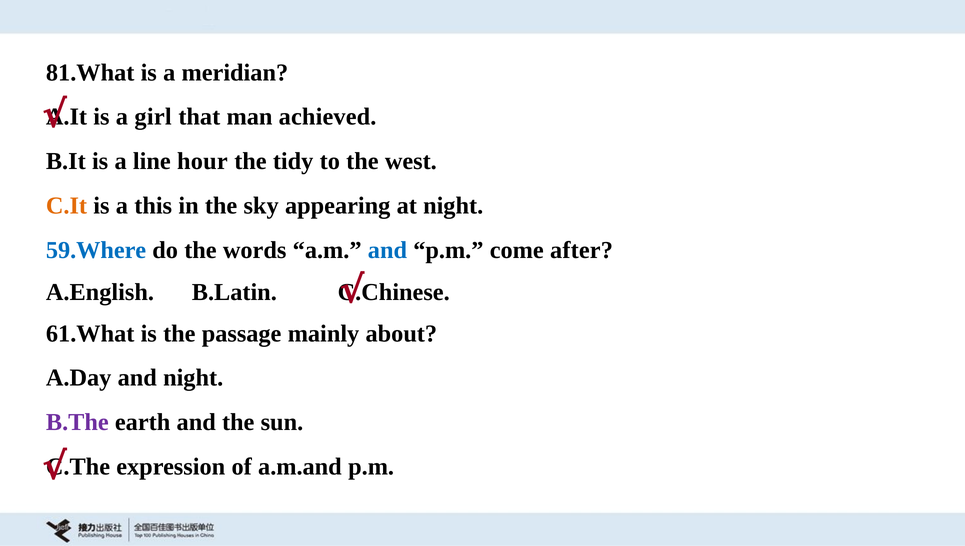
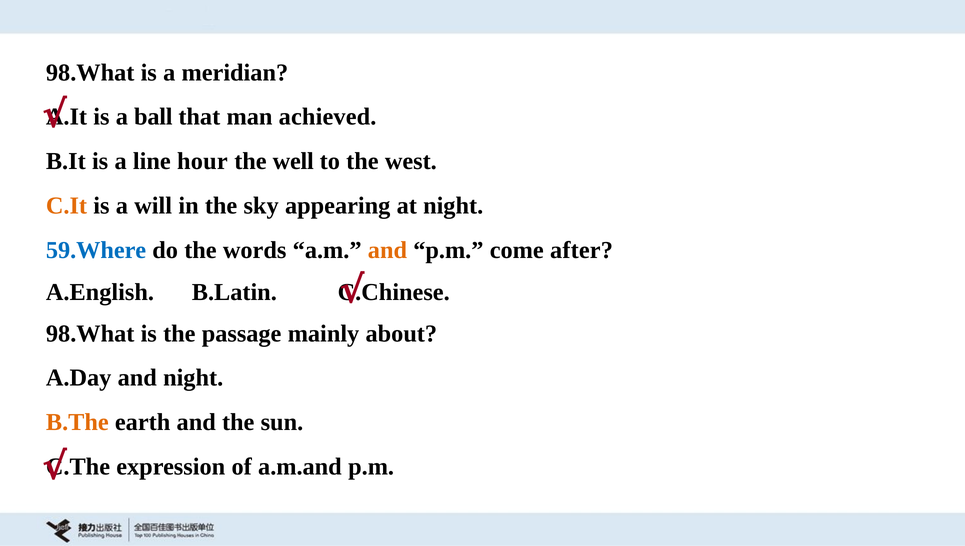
81.What at (90, 73): 81.What -> 98.What
girl: girl -> ball
tidy: tidy -> well
this: this -> will
and at (387, 250) colour: blue -> orange
61.What at (90, 334): 61.What -> 98.What
B.The colour: purple -> orange
